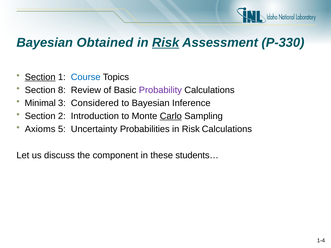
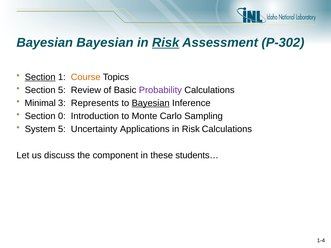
Bayesian Obtained: Obtained -> Bayesian
P-330: P-330 -> P-302
Course colour: blue -> orange
Section 8: 8 -> 5
Considered: Considered -> Represents
Bayesian at (151, 103) underline: none -> present
2: 2 -> 0
Carlo underline: present -> none
Axioms: Axioms -> System
Probabilities: Probabilities -> Applications
